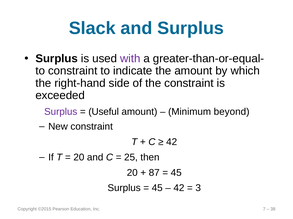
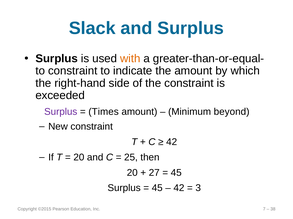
with colour: purple -> orange
Useful: Useful -> Times
87: 87 -> 27
